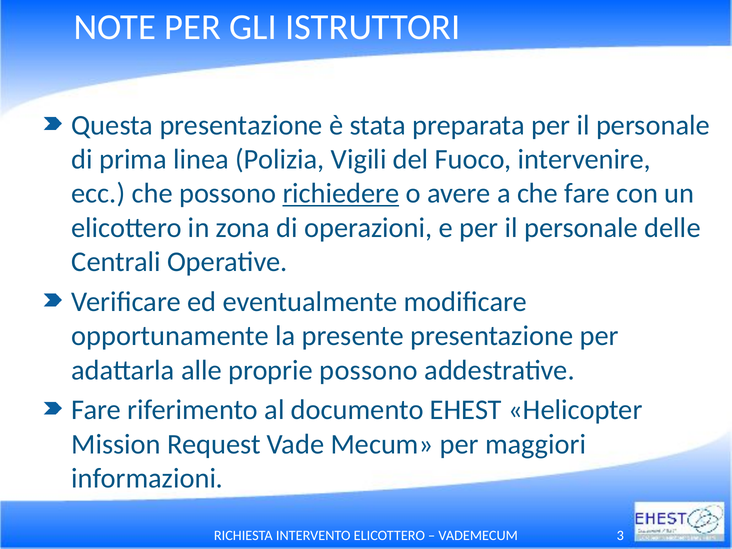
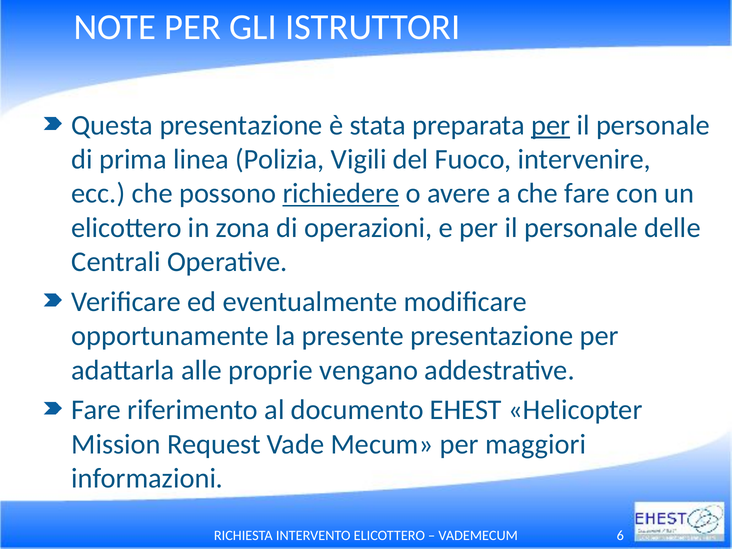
per at (551, 125) underline: none -> present
proprie possono: possono -> vengano
3: 3 -> 6
